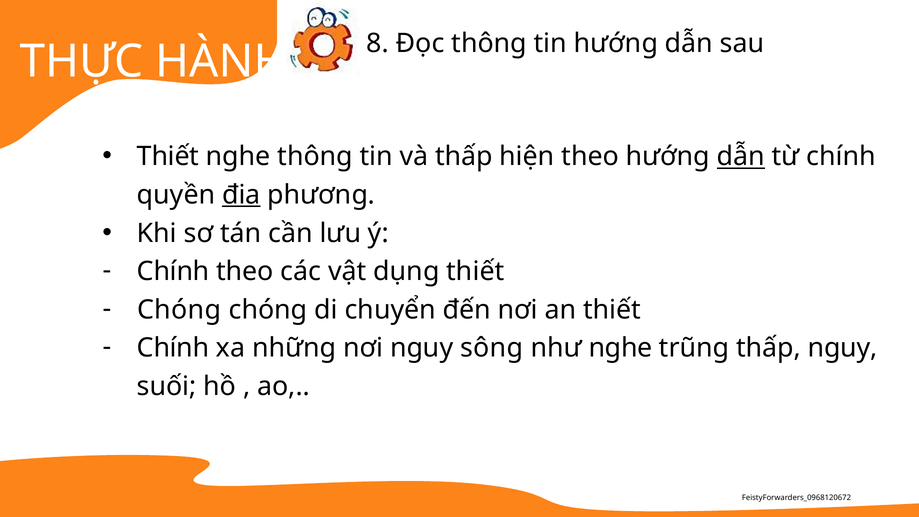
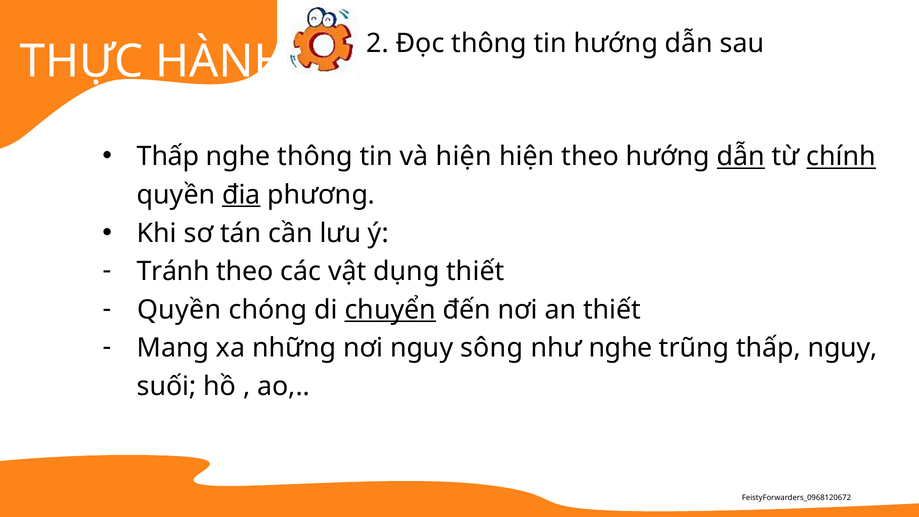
8: 8 -> 2
Thiết at (168, 157): Thiết -> Thấp
và thấp: thấp -> hiện
chính at (841, 157) underline: none -> present
Chính at (173, 271): Chính -> Tránh
Chóng at (179, 310): Chóng -> Quyền
chuyển underline: none -> present
Chính at (173, 348): Chính -> Mang
